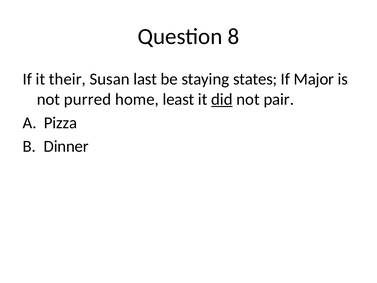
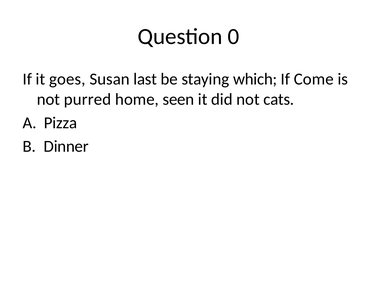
8: 8 -> 0
their: their -> goes
states: states -> which
Major: Major -> Come
least: least -> seen
did underline: present -> none
pair: pair -> cats
